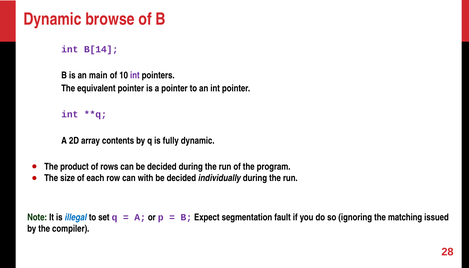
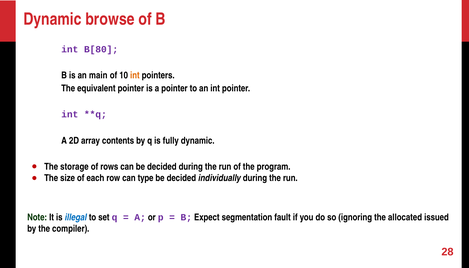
B[14: B[14 -> B[80
int at (135, 75) colour: purple -> orange
product: product -> storage
with: with -> type
matching: matching -> allocated
